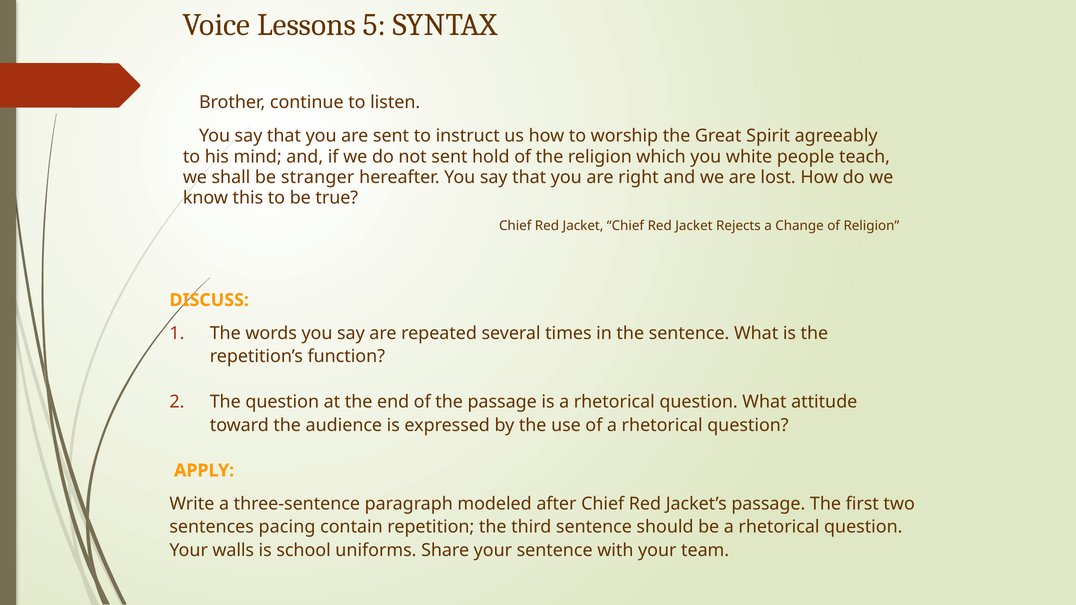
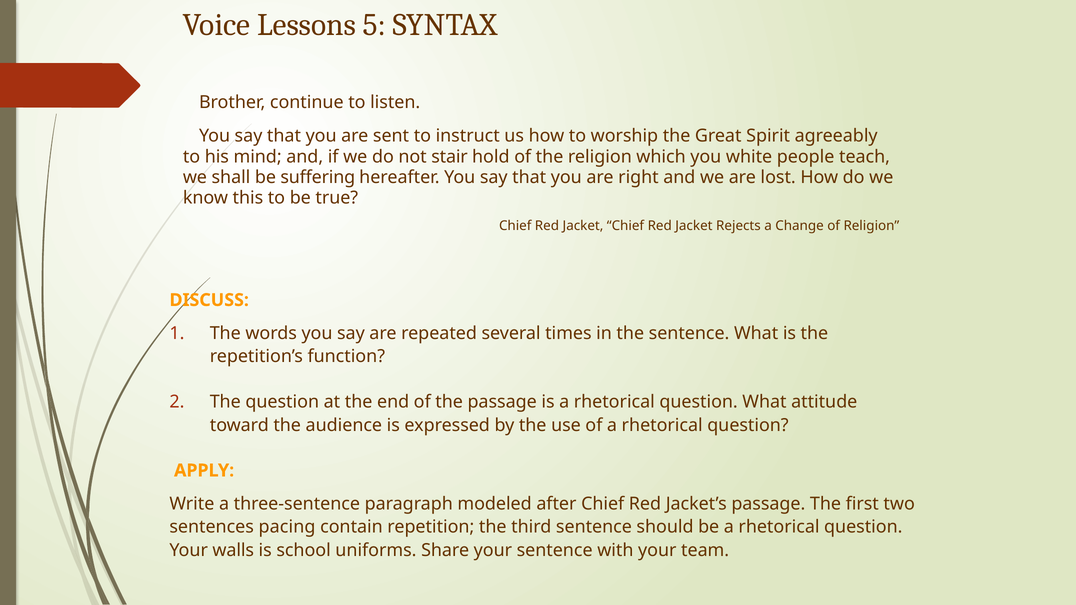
not sent: sent -> stair
stranger: stranger -> suffering
